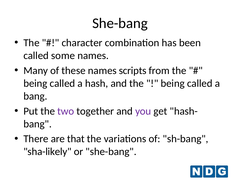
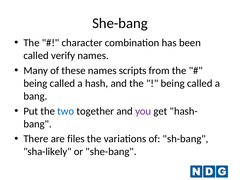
some: some -> verify
two colour: purple -> blue
that: that -> files
